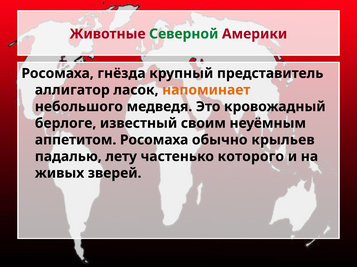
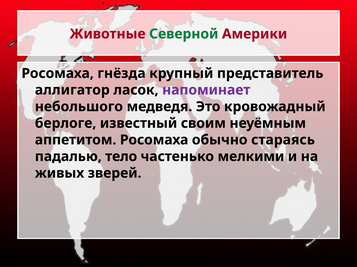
напоминает colour: orange -> purple
крыльев: крыльев -> стараясь
лету: лету -> тело
которого: которого -> мелкими
